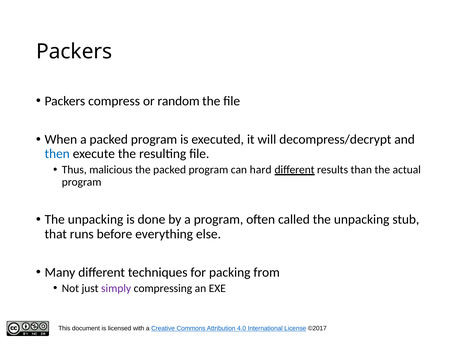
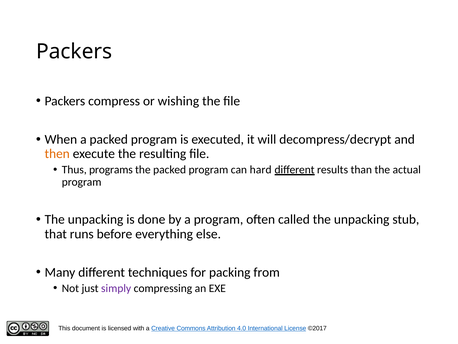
random: random -> wishing
then colour: blue -> orange
malicious: malicious -> programs
